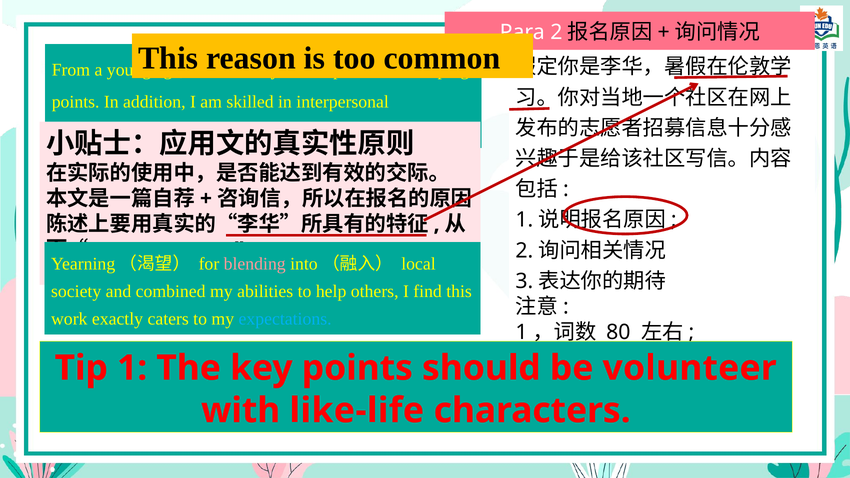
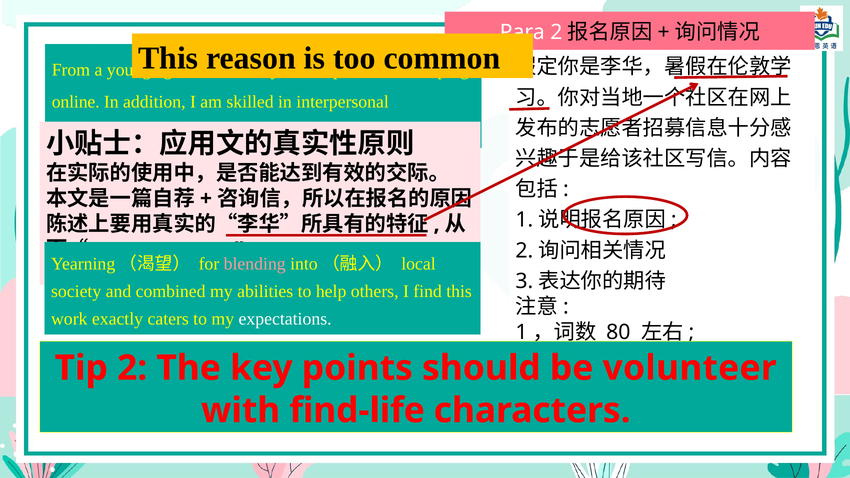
points at (76, 102): points -> online
expectations colour: light blue -> white
Tip 1: 1 -> 2
like-life: like-life -> find-life
